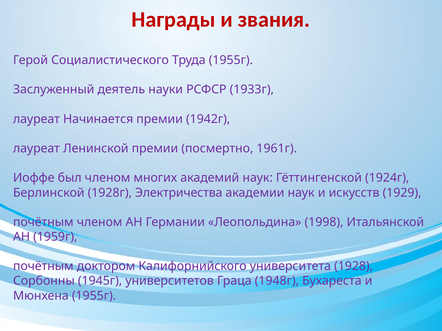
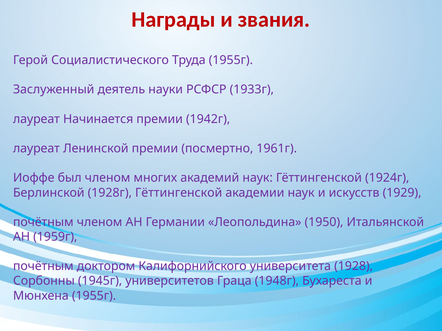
1928г Электричества: Электричества -> Гёттингенской
1998: 1998 -> 1950
